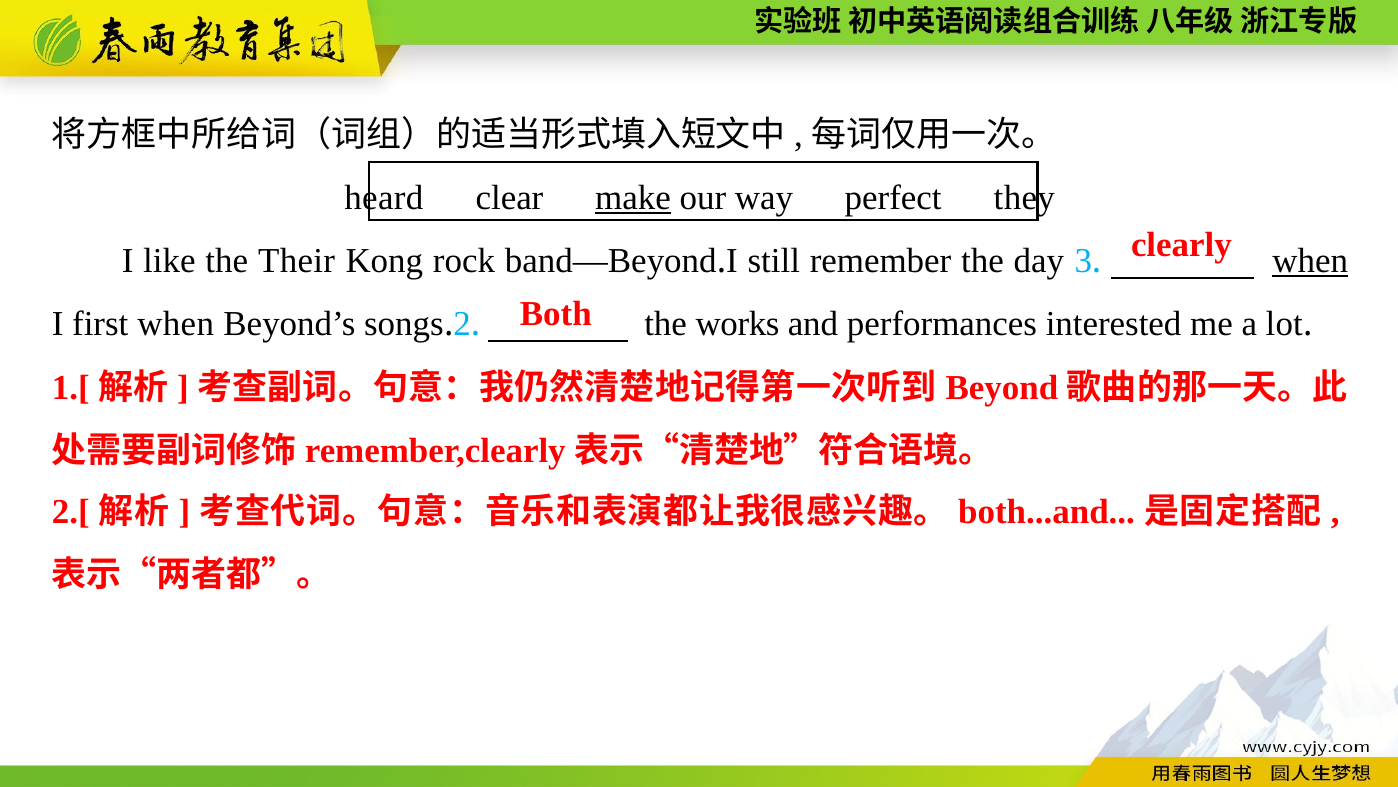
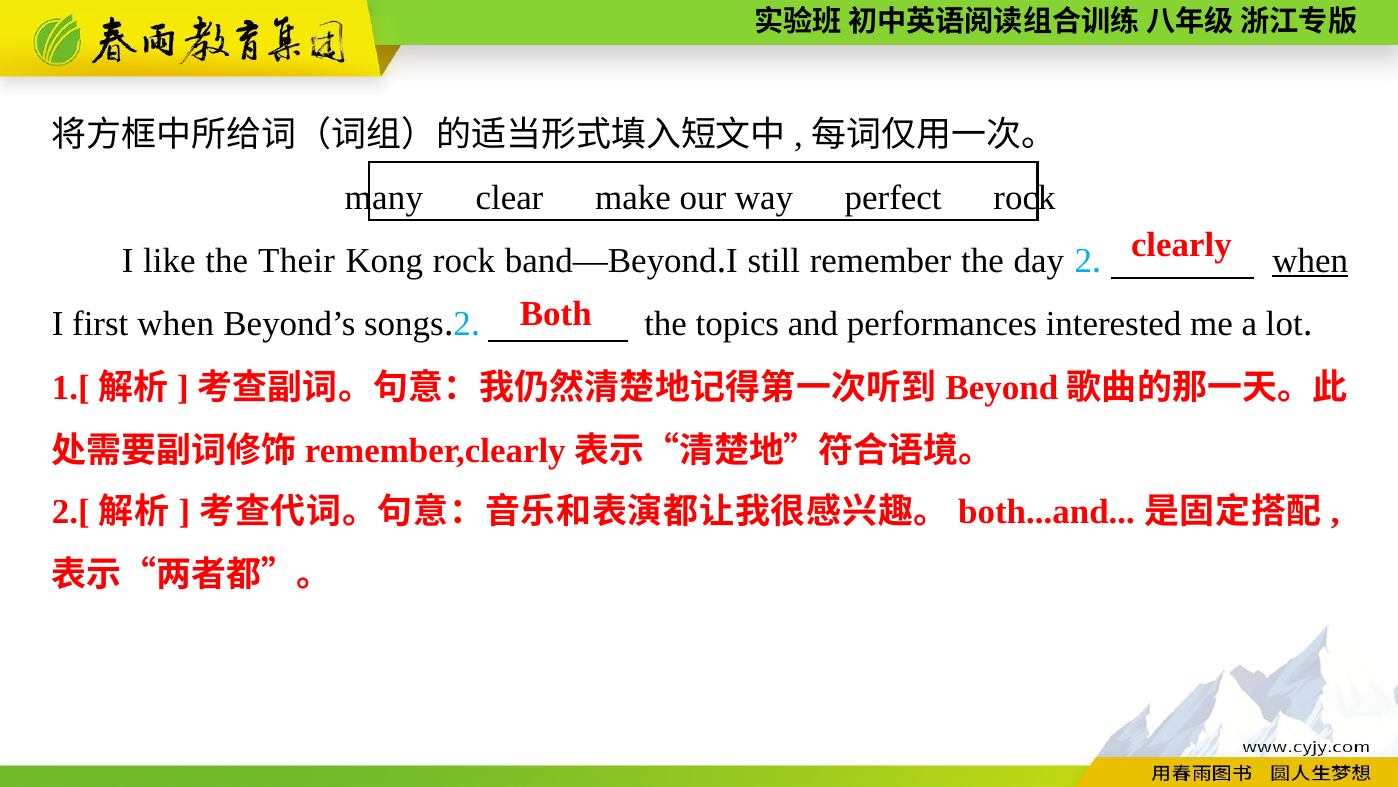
heard: heard -> many
make underline: present -> none
perfect they: they -> rock
day 3: 3 -> 2
works: works -> topics
